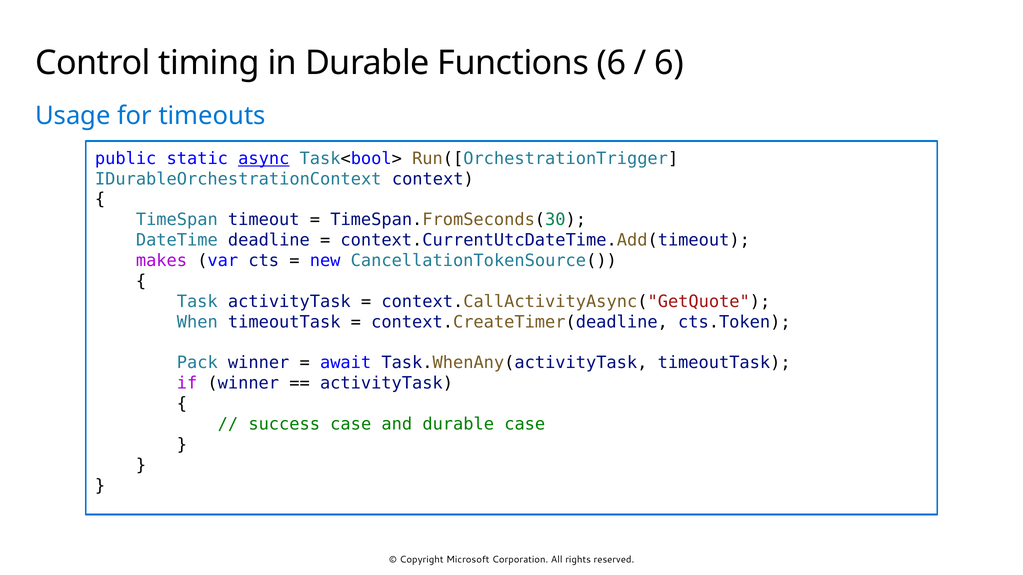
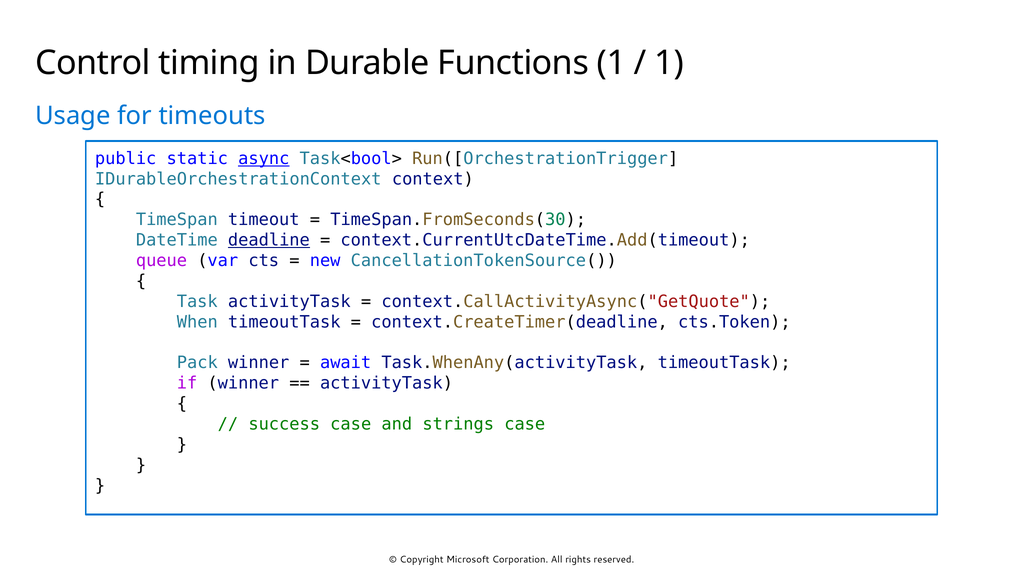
Functions 6: 6 -> 1
6 at (669, 63): 6 -> 1
deadline underline: none -> present
makes: makes -> queue
and durable: durable -> strings
